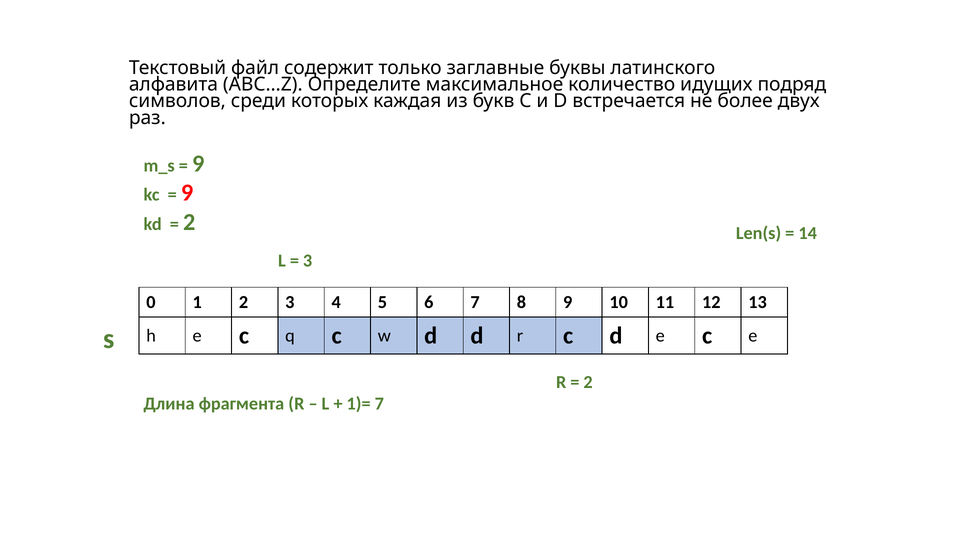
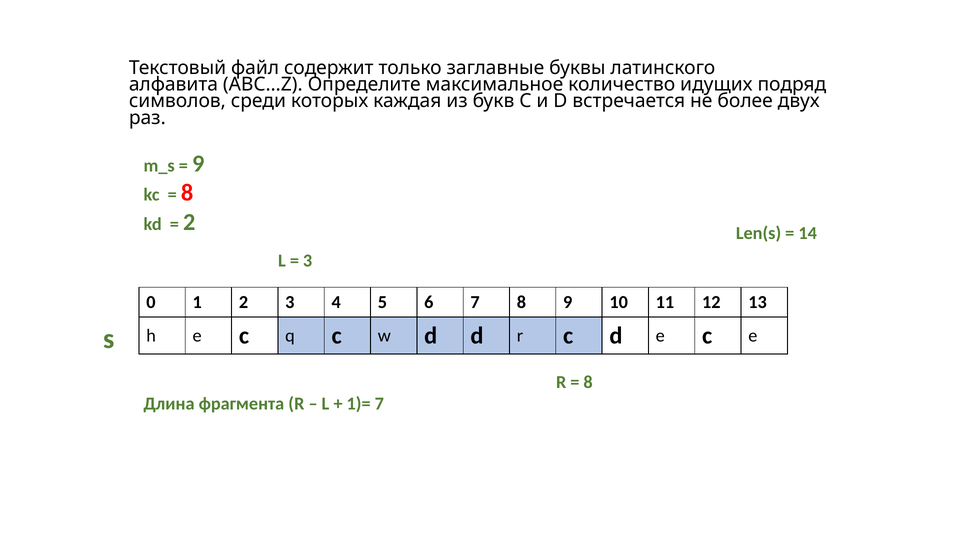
9 at (187, 193): 9 -> 8
2 at (588, 382): 2 -> 8
